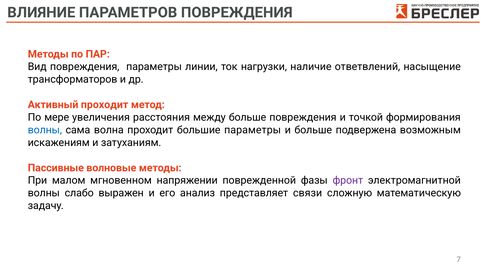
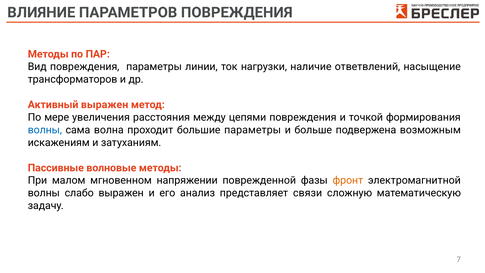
Активный проходит: проходит -> выражен
между больше: больше -> цепями
фронт colour: purple -> orange
